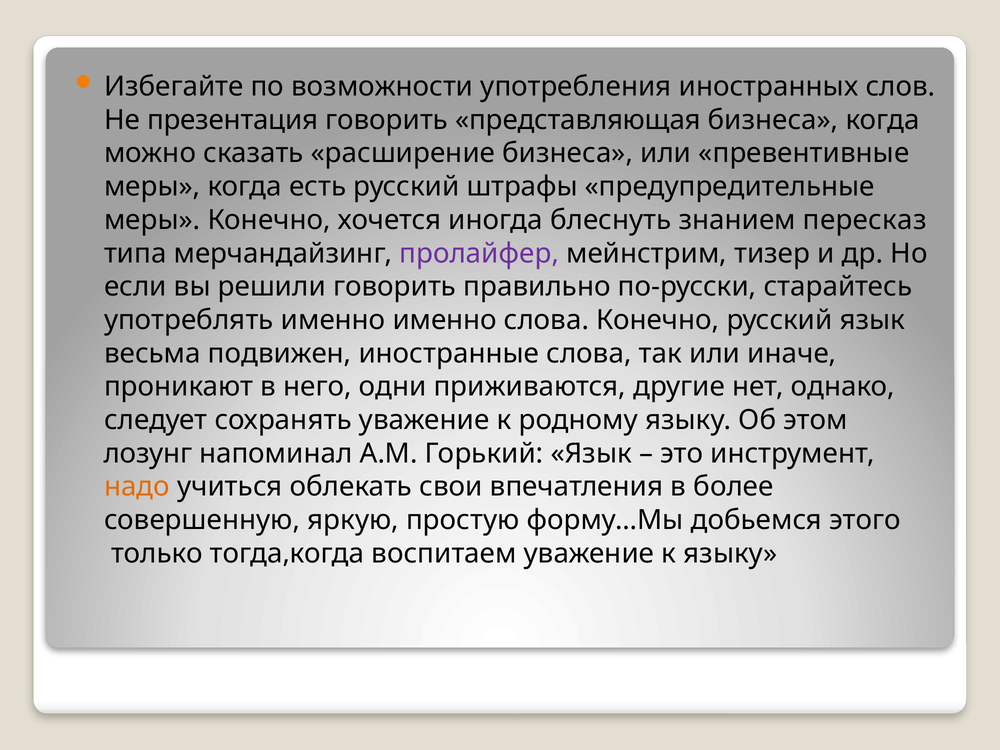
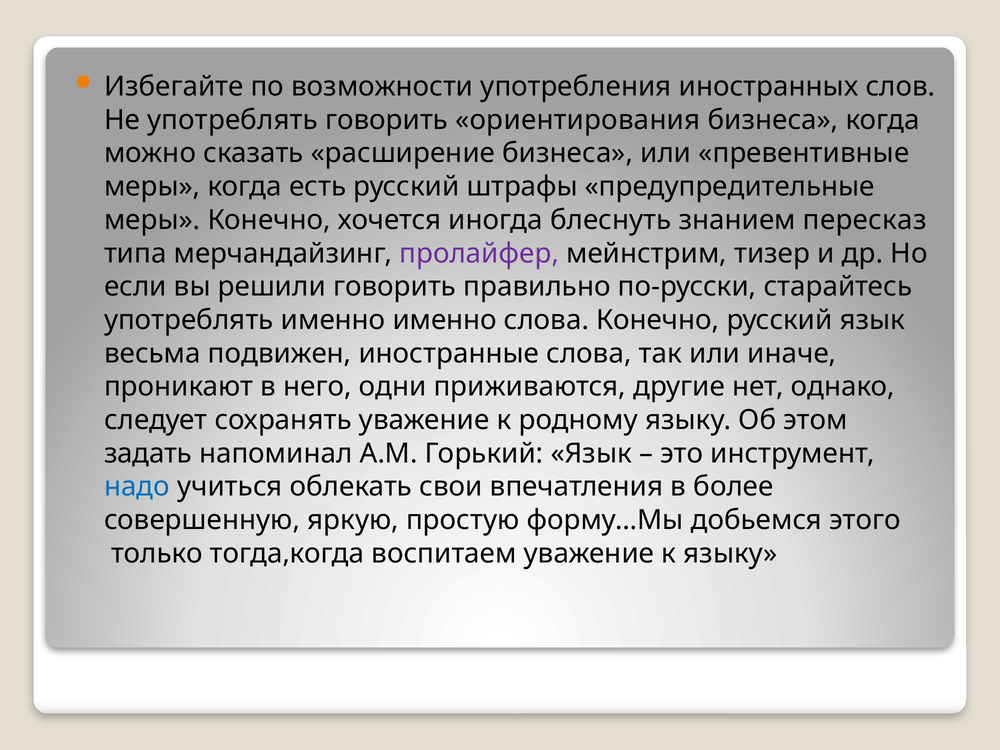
Не презентация: презентация -> употреблять
представляющая: представляющая -> ориентирования
лозунг: лозунг -> задать
надо colour: orange -> blue
